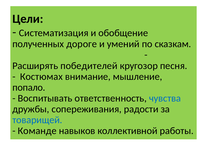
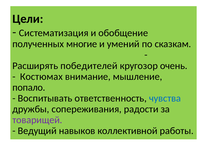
дороге: дороге -> многие
песня: песня -> очень
товарищей colour: blue -> purple
Команде: Команде -> Ведущий
